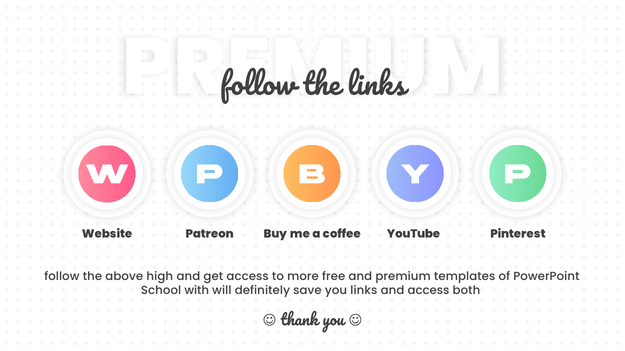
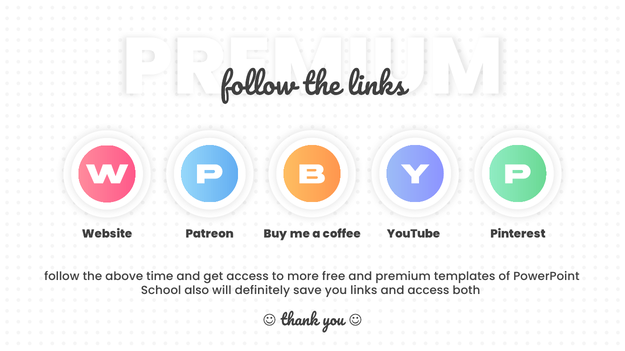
high: high -> time
with: with -> also
